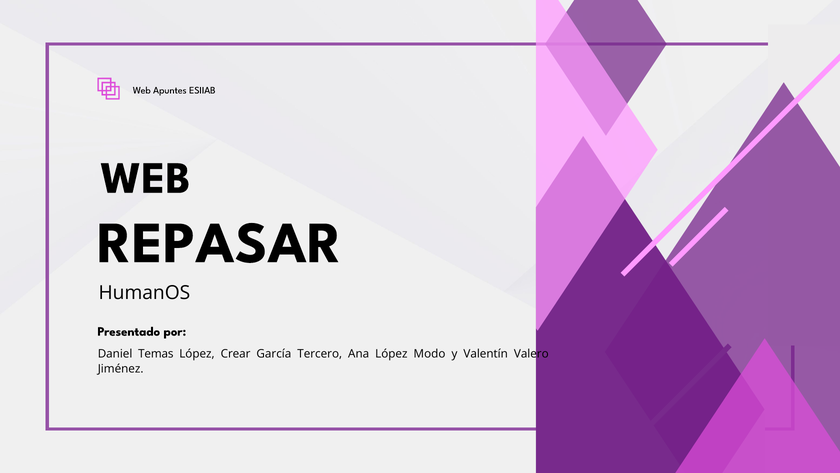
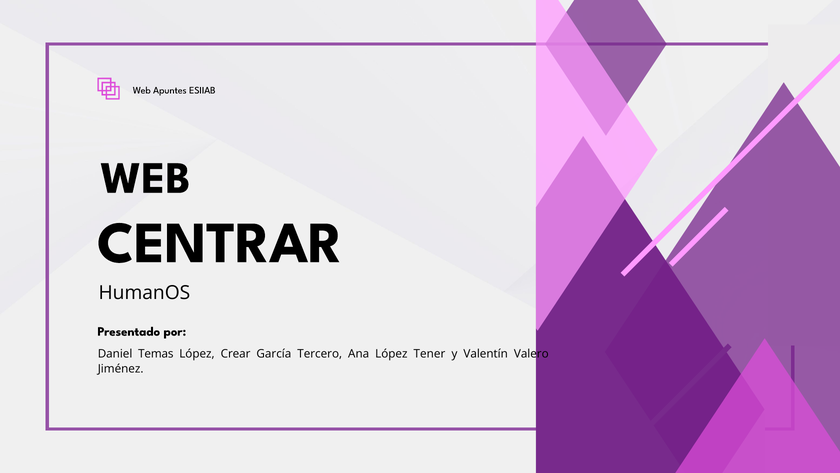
REPASAR: REPASAR -> CENTRAR
Modo: Modo -> Tener
